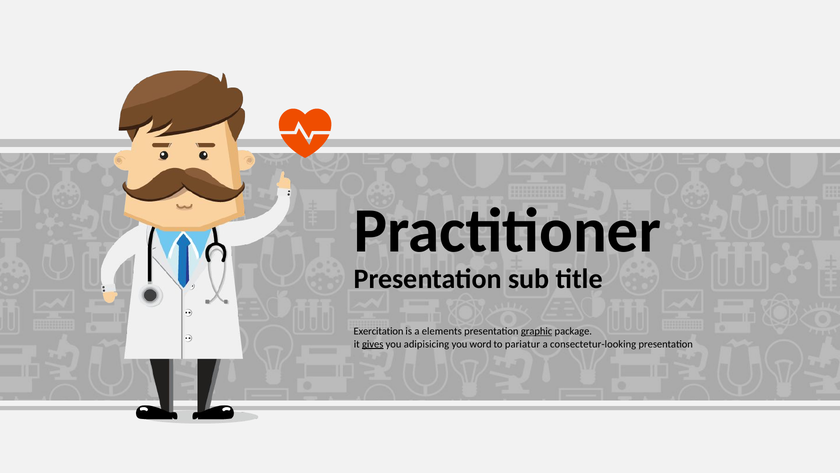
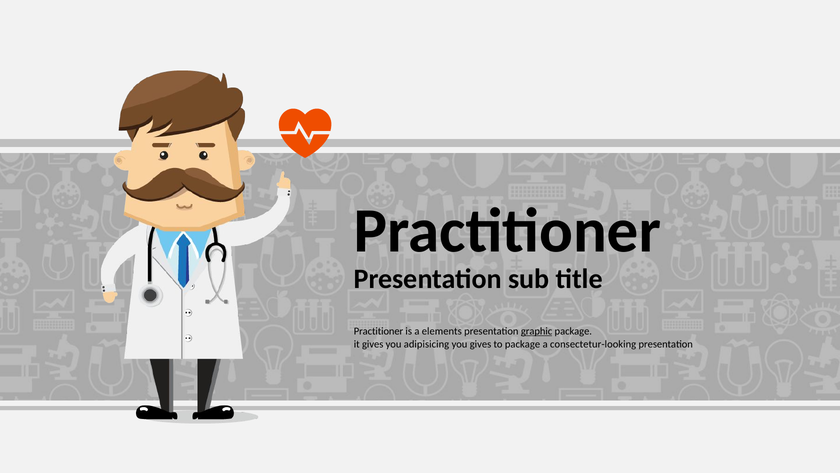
Exercitation at (379, 331): Exercitation -> Practitioner
gives at (373, 344) underline: present -> none
you word: word -> gives
to pariatur: pariatur -> package
